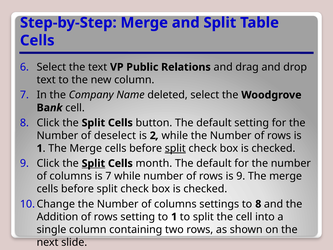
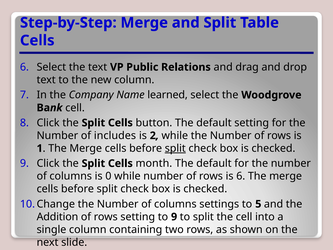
deleted: deleted -> learned
deselect: deselect -> includes
Split at (93, 163) underline: present -> none
is 7: 7 -> 0
is 9: 9 -> 6
to 8: 8 -> 5
to 1: 1 -> 9
